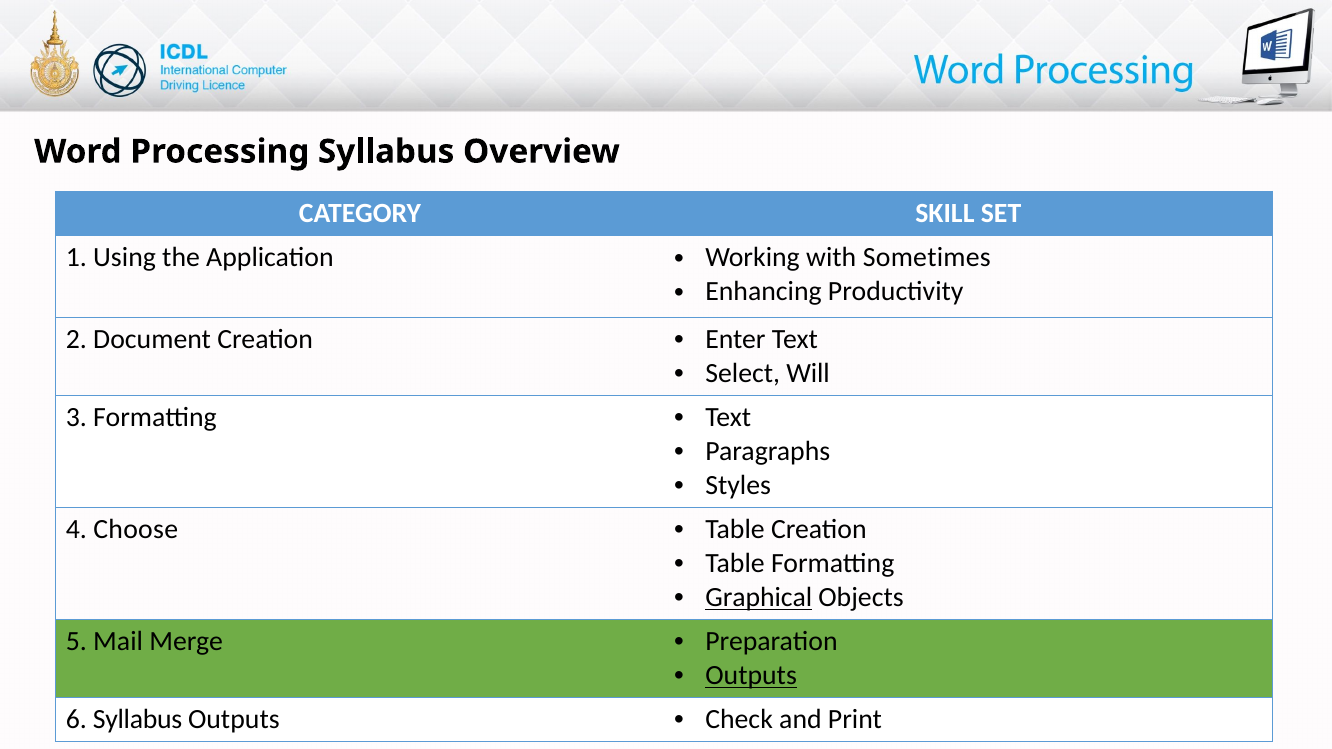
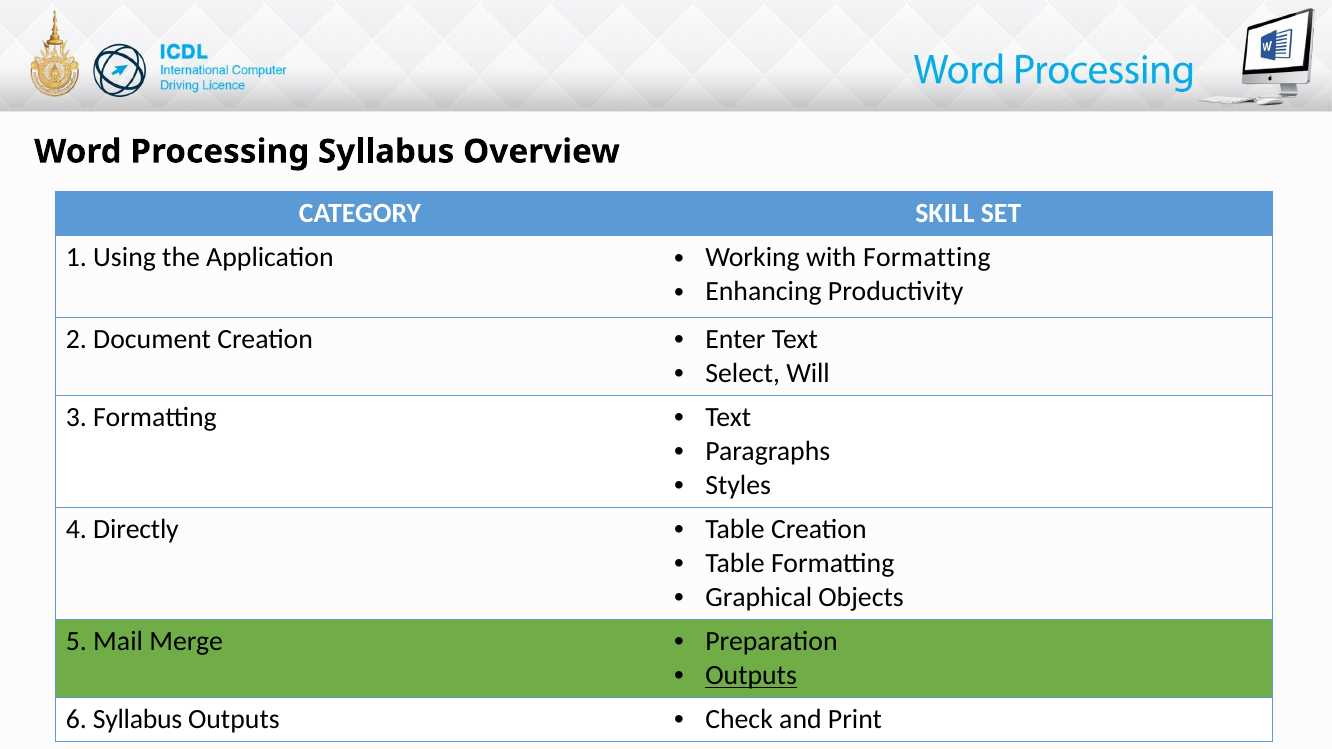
with Sometimes: Sometimes -> Formatting
Choose: Choose -> Directly
Graphical underline: present -> none
